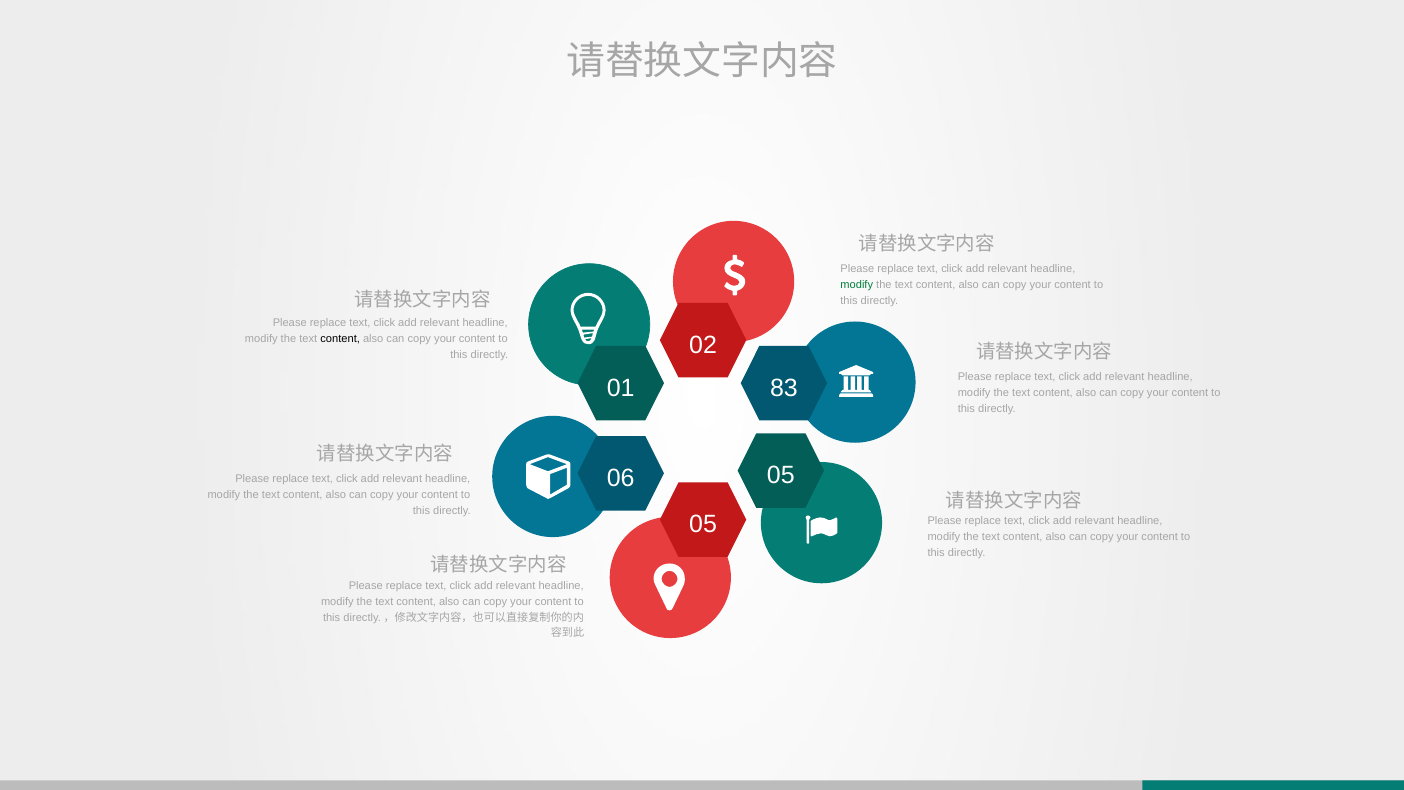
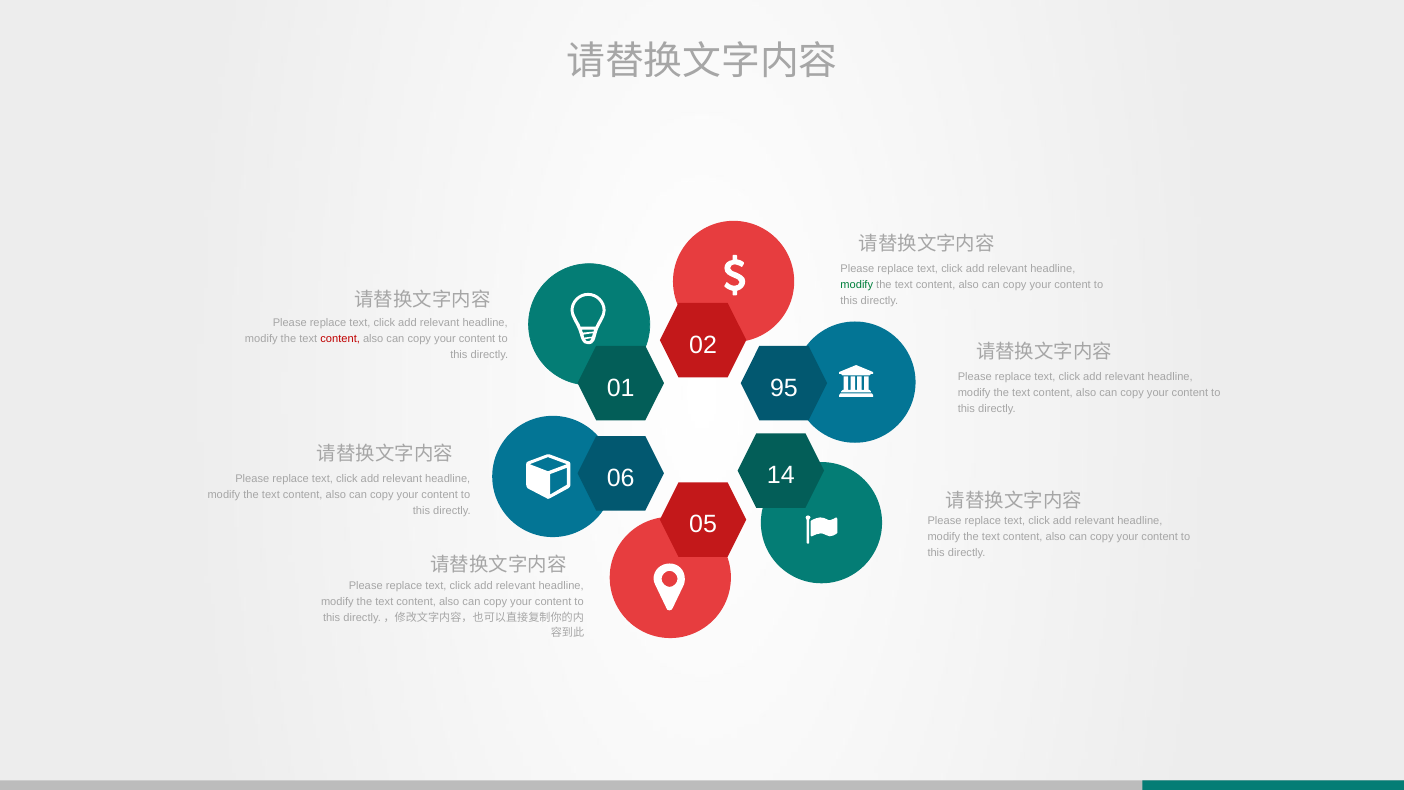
content at (340, 339) colour: black -> red
83: 83 -> 95
06 05: 05 -> 14
